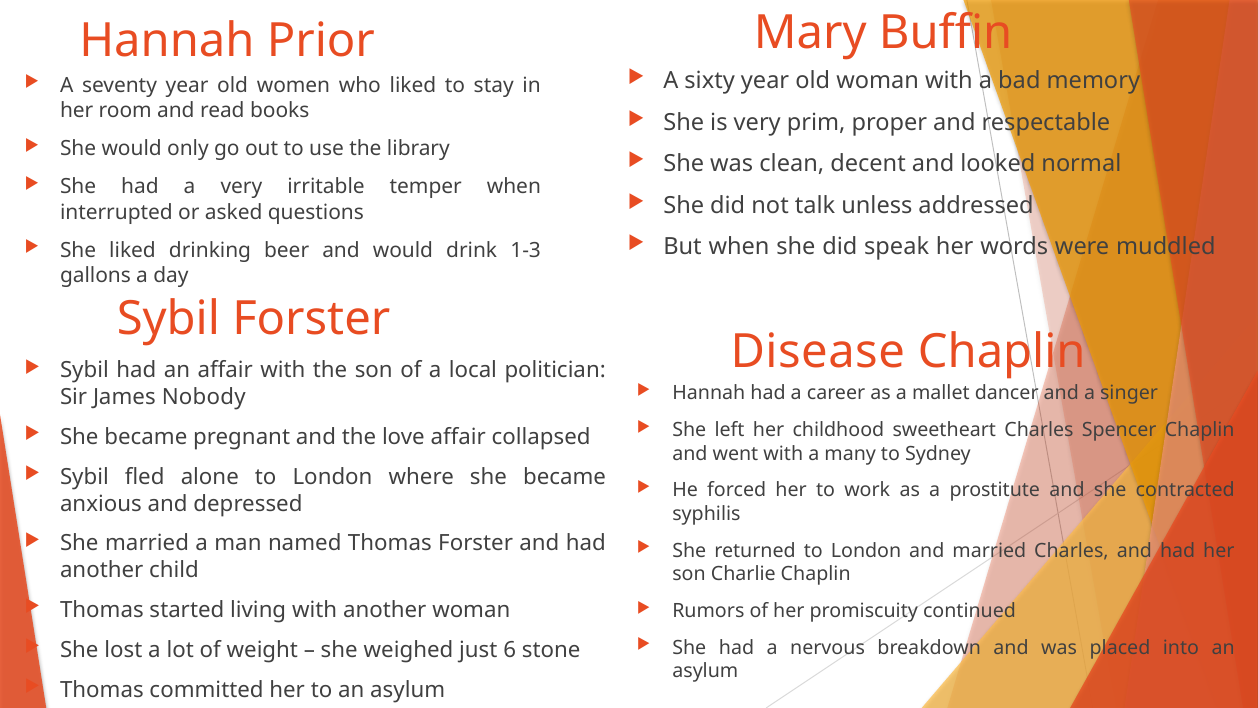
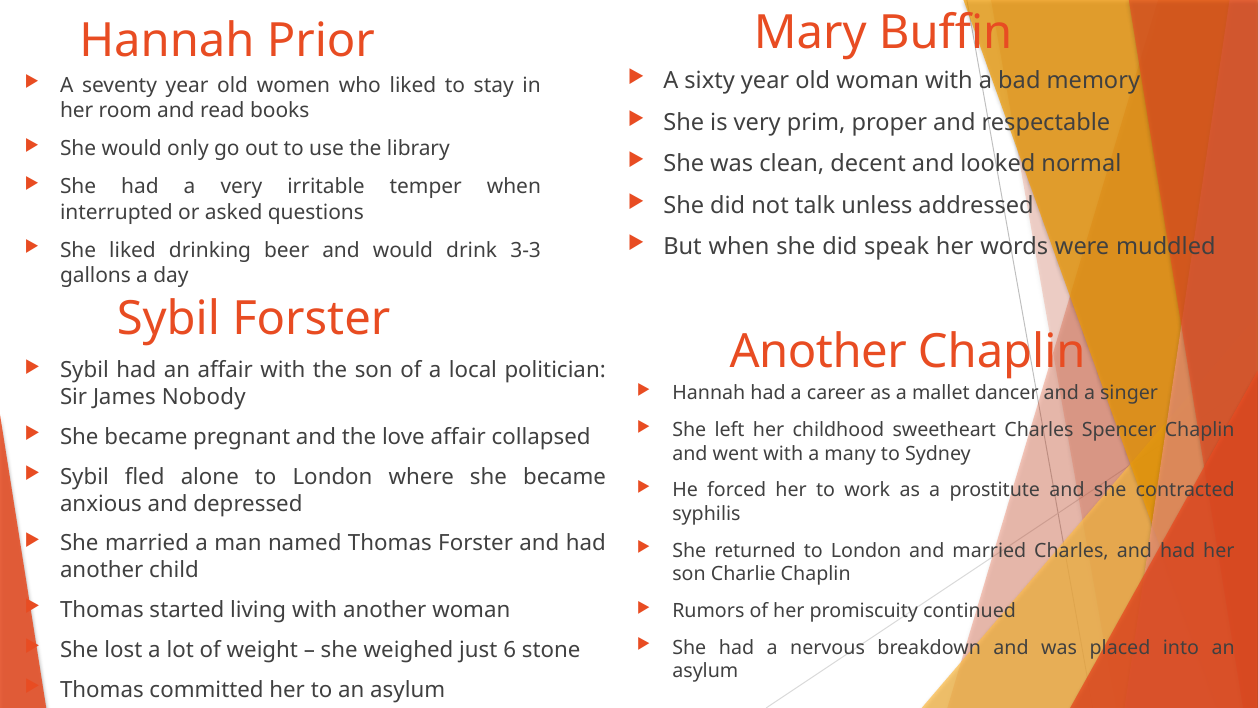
1-3: 1-3 -> 3-3
Disease at (818, 352): Disease -> Another
